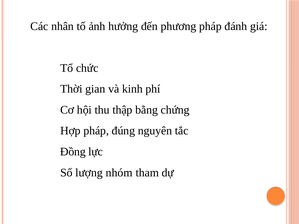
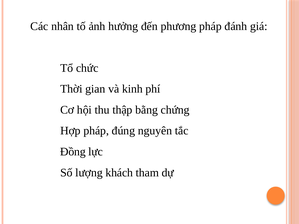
nhóm: nhóm -> khách
